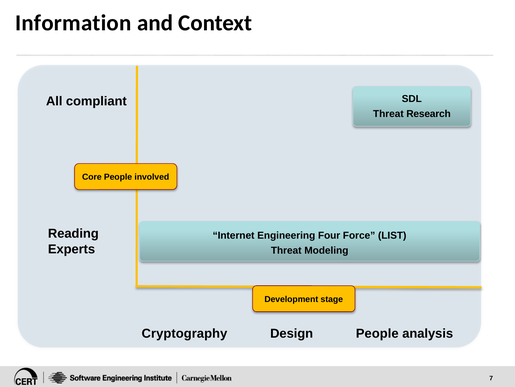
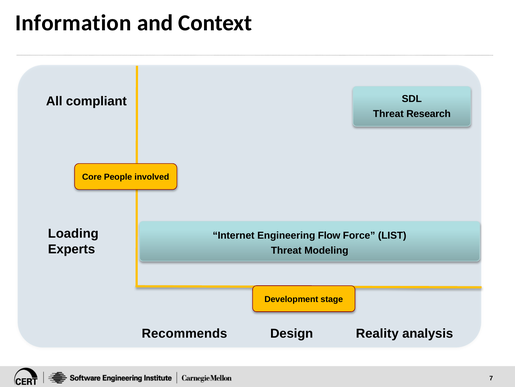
Reading: Reading -> Loading
Four: Four -> Flow
Cryptography: Cryptography -> Recommends
Design People: People -> Reality
